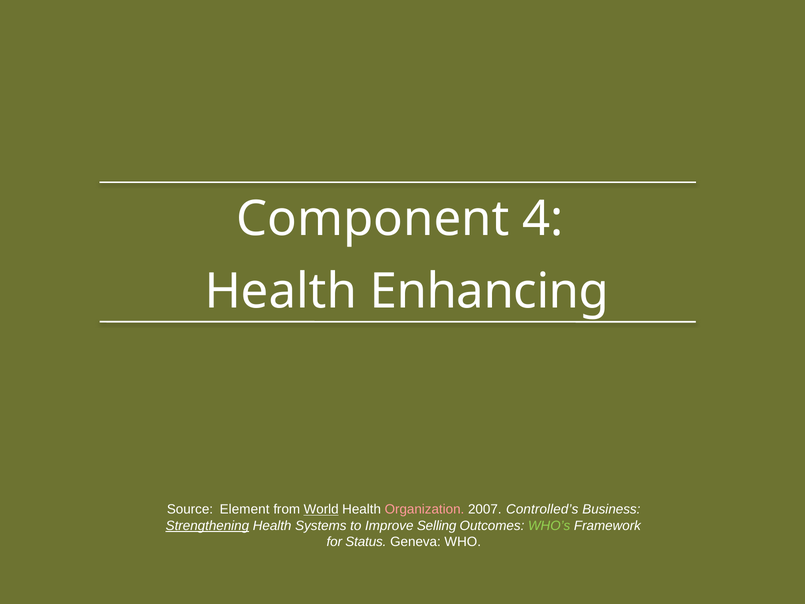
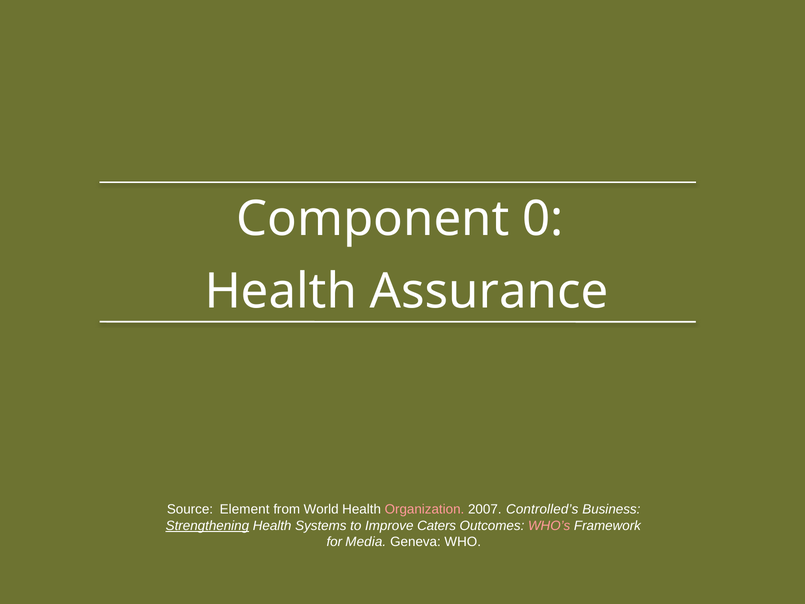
4: 4 -> 0
Enhancing: Enhancing -> Assurance
World underline: present -> none
Selling: Selling -> Caters
WHO’s colour: light green -> pink
Status: Status -> Media
